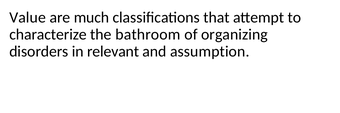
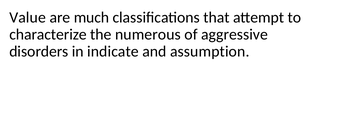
bathroom: bathroom -> numerous
organizing: organizing -> aggressive
relevant: relevant -> indicate
